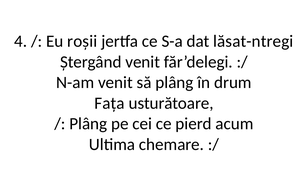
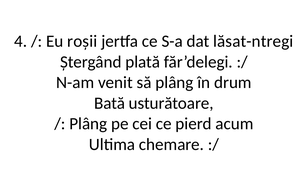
Ștergând venit: venit -> plată
Fața: Fața -> Bată
